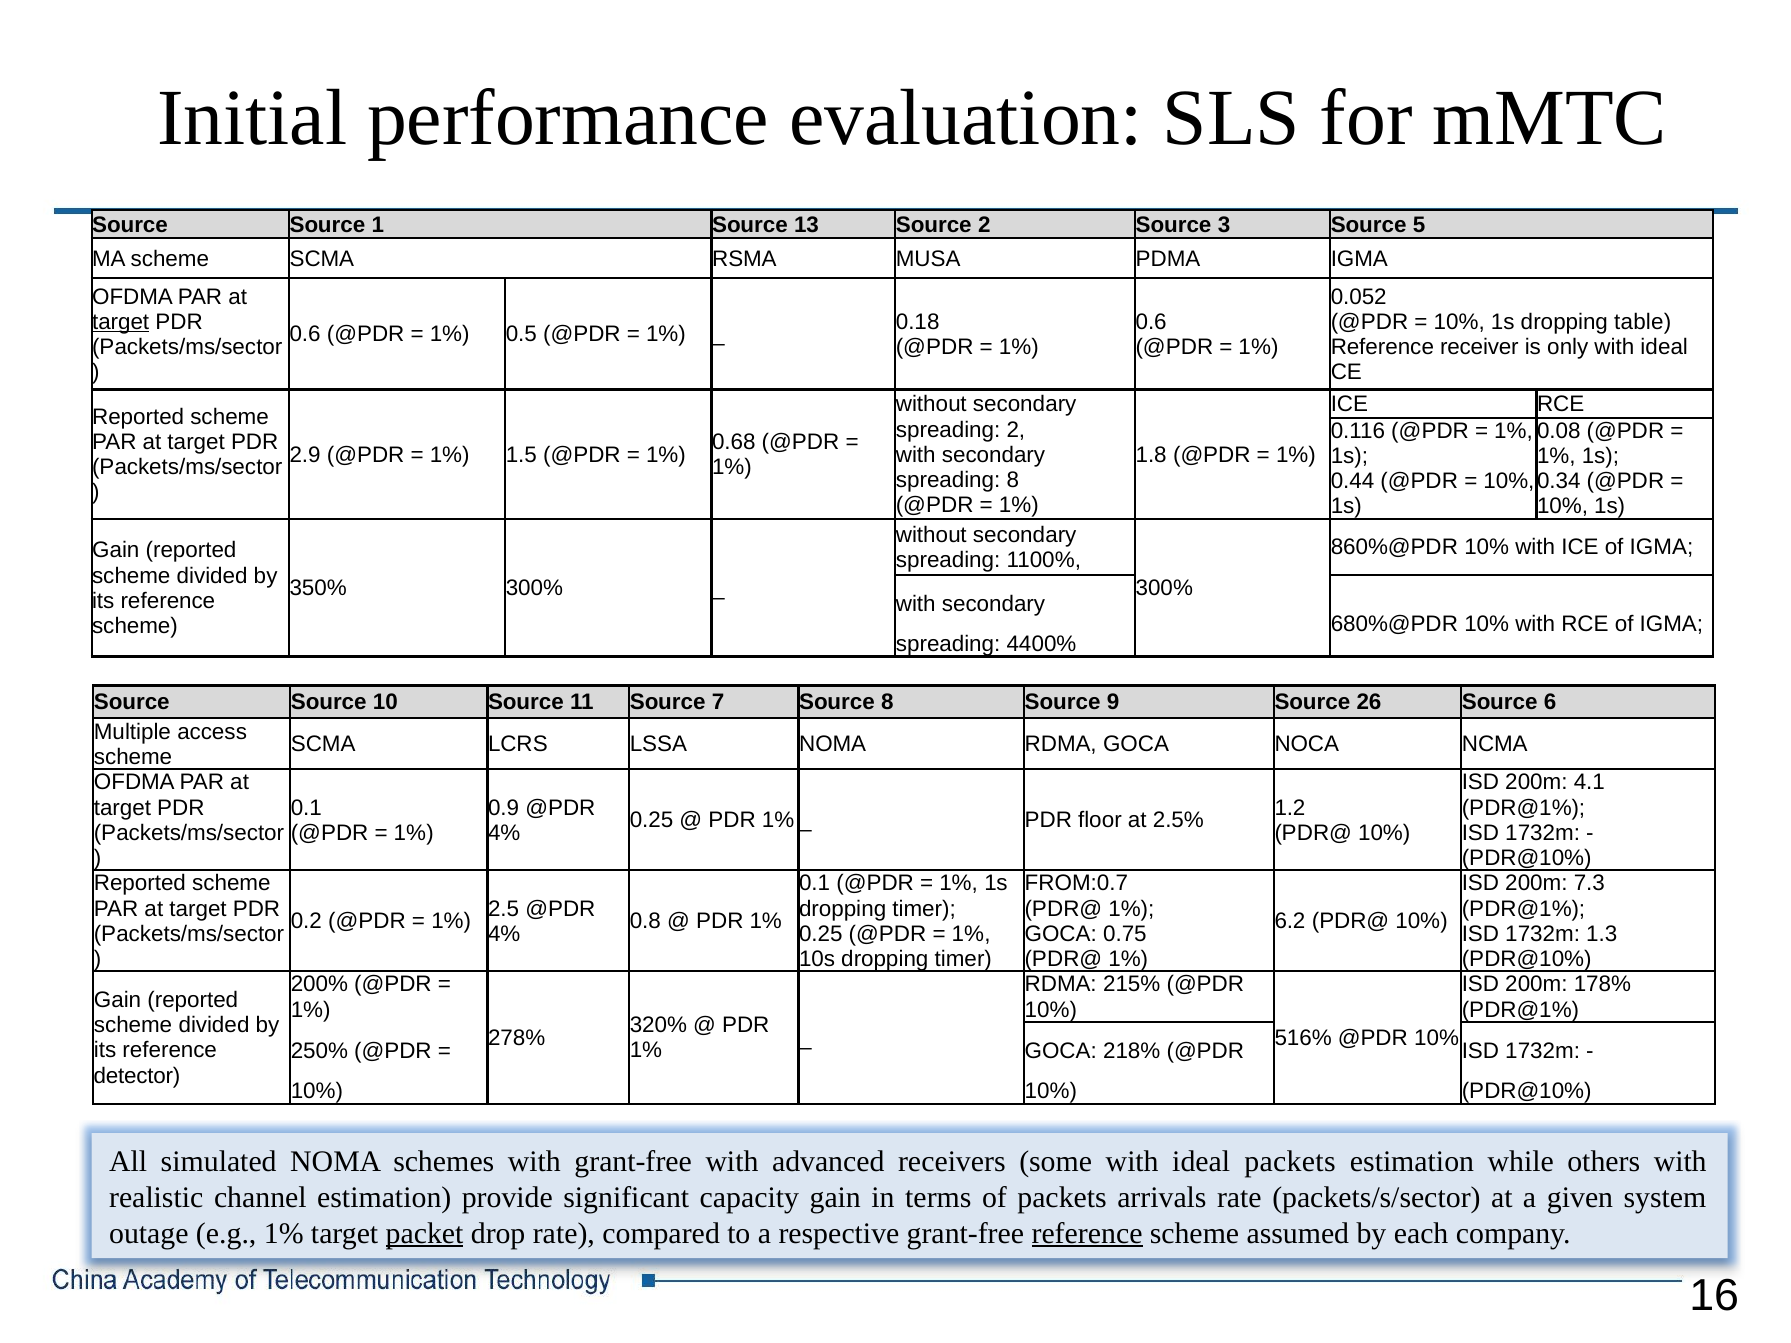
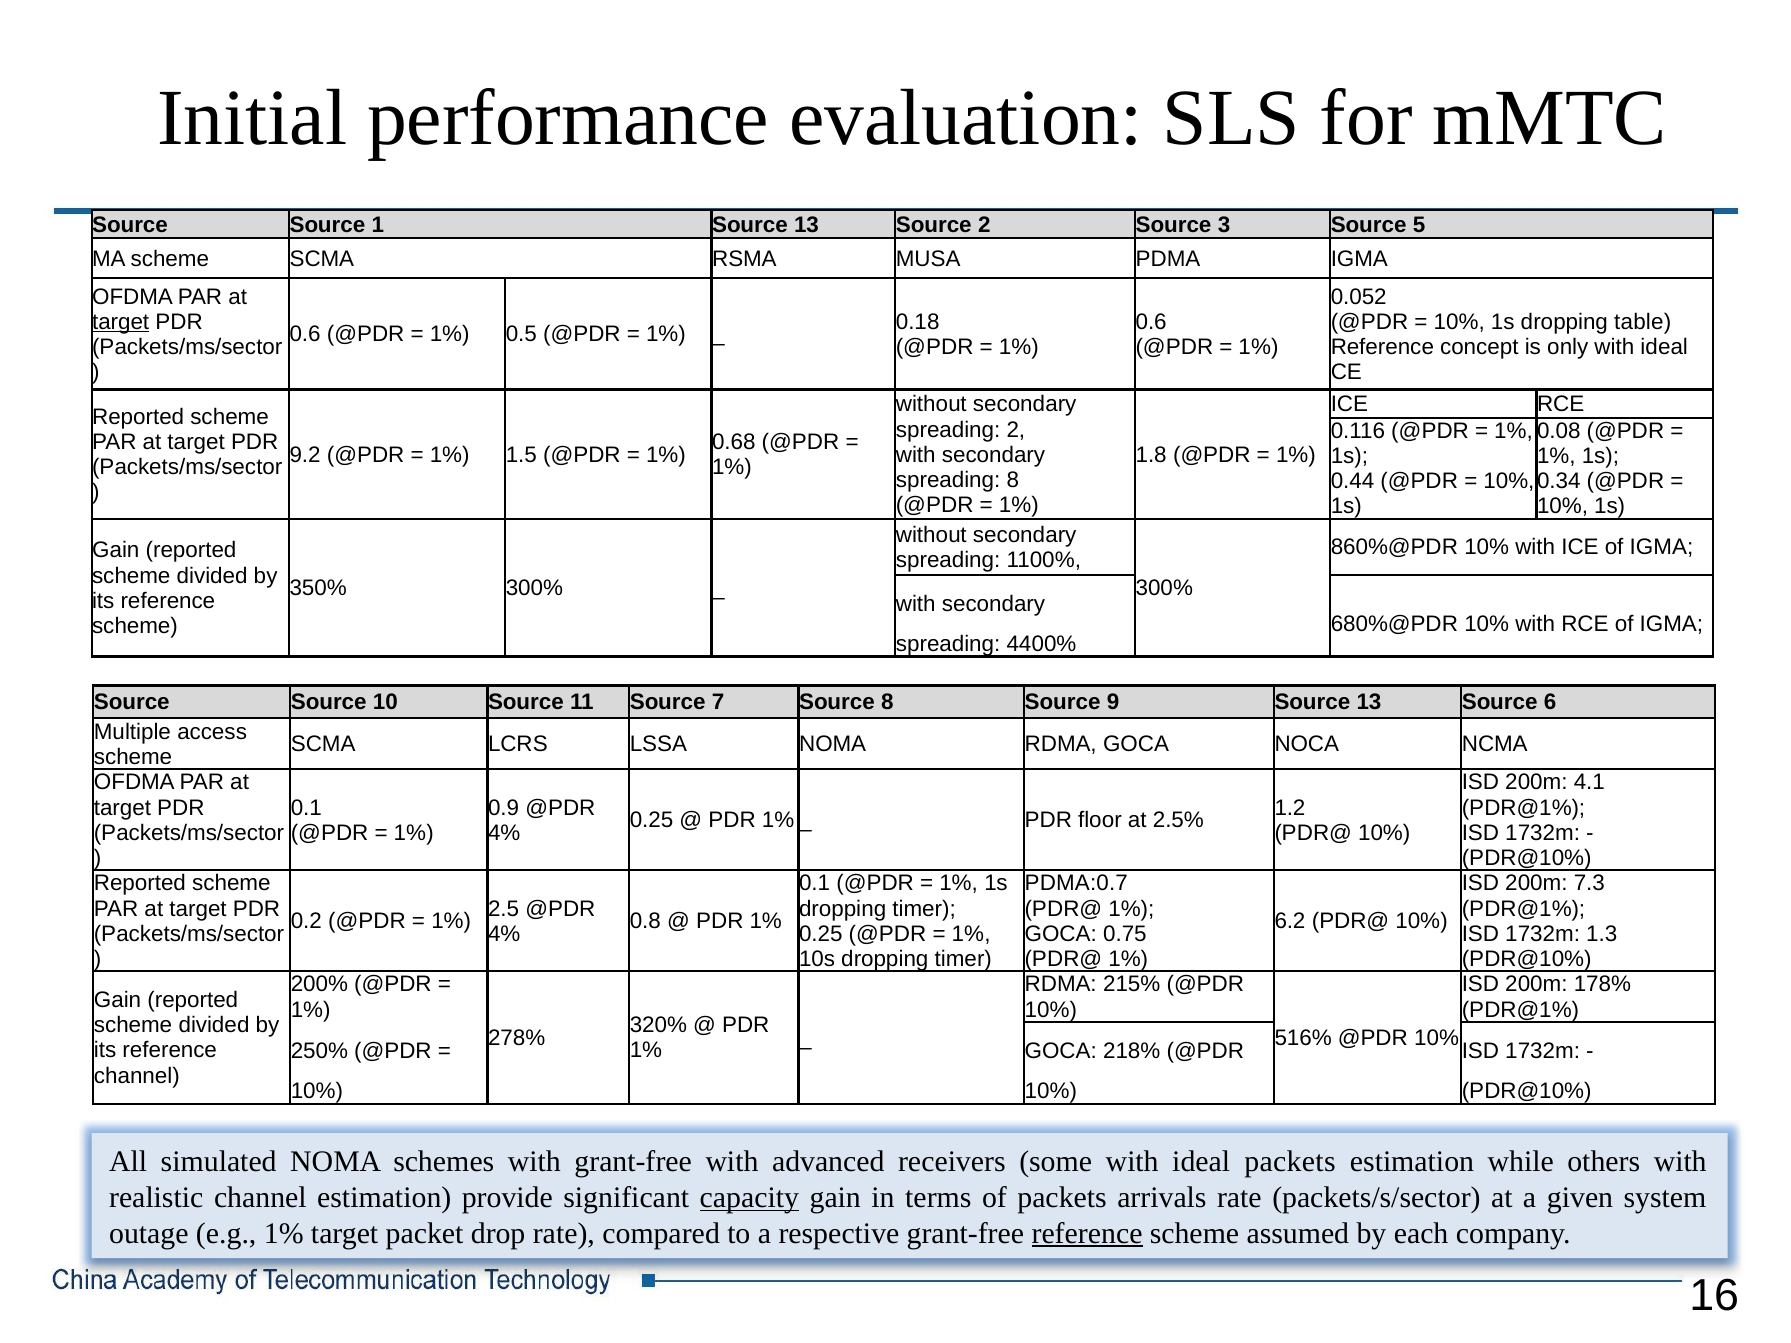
receiver: receiver -> concept
2.9: 2.9 -> 9.2
9 Source 26: 26 -> 13
FROM:0.7: FROM:0.7 -> PDMA:0.7
detector at (137, 1076): detector -> channel
capacity underline: none -> present
packet underline: present -> none
